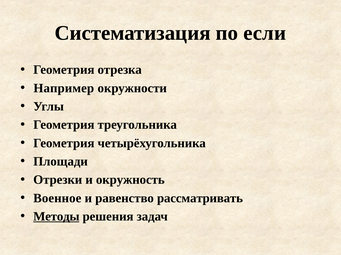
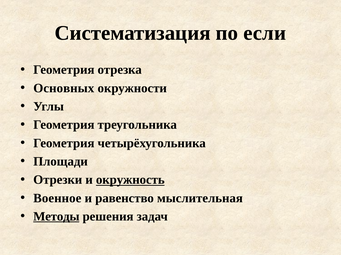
Например: Например -> Основных
окружность underline: none -> present
рассматривать: рассматривать -> мыслительная
